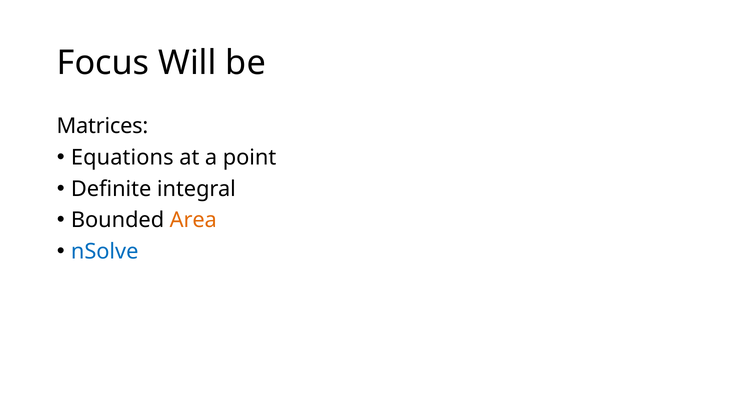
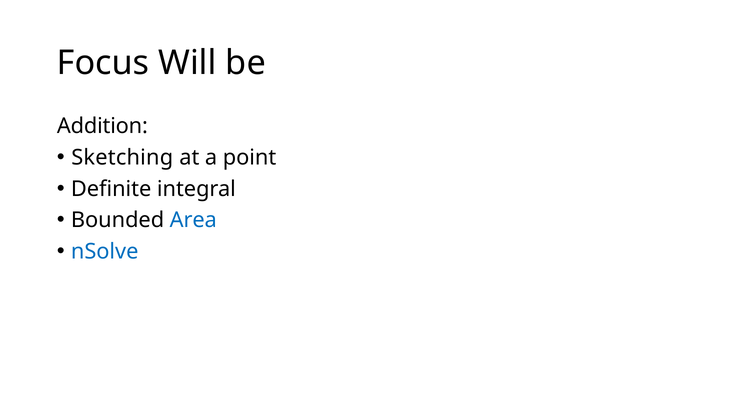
Matrices: Matrices -> Addition
Equations: Equations -> Sketching
Area colour: orange -> blue
